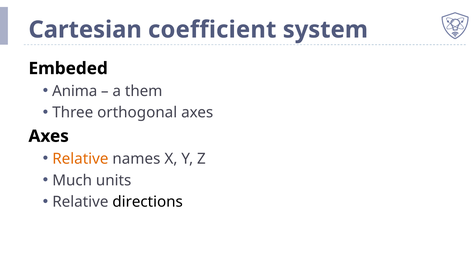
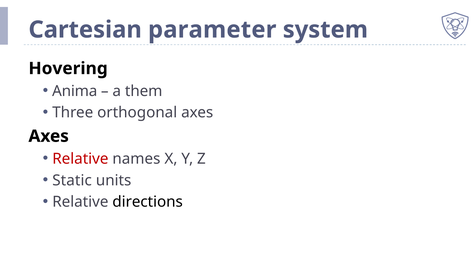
coefficient: coefficient -> parameter
Embeded: Embeded -> Hovering
Relative at (80, 159) colour: orange -> red
Much: Much -> Static
